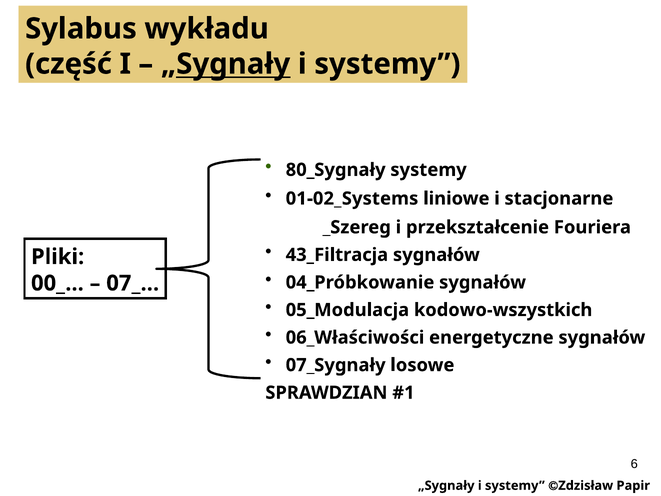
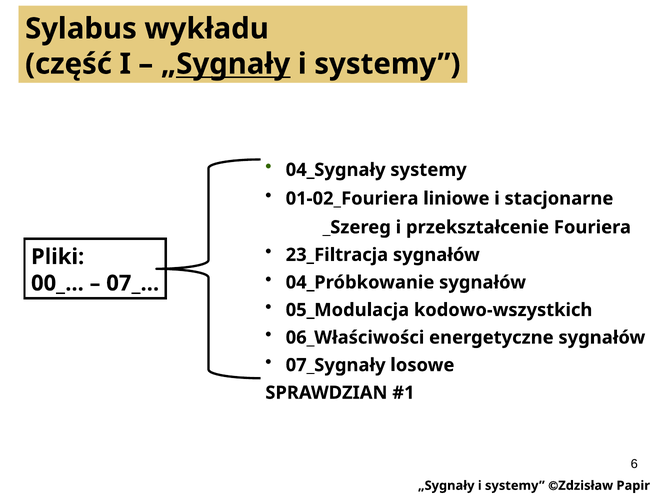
80_Sygnały: 80_Sygnały -> 04_Sygnały
01-02_Systems: 01-02_Systems -> 01-02_Fouriera
43_Filtracja: 43_Filtracja -> 23_Filtracja
